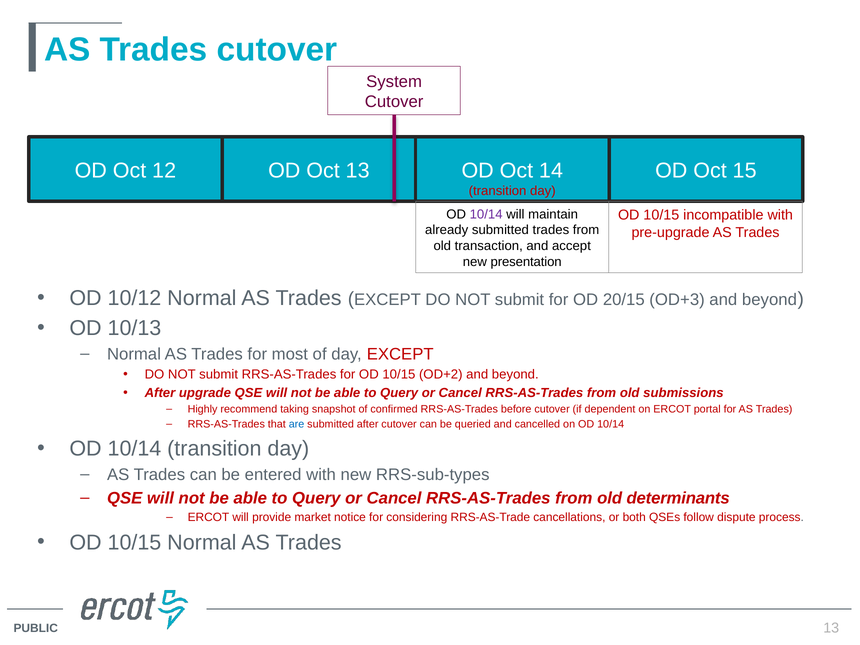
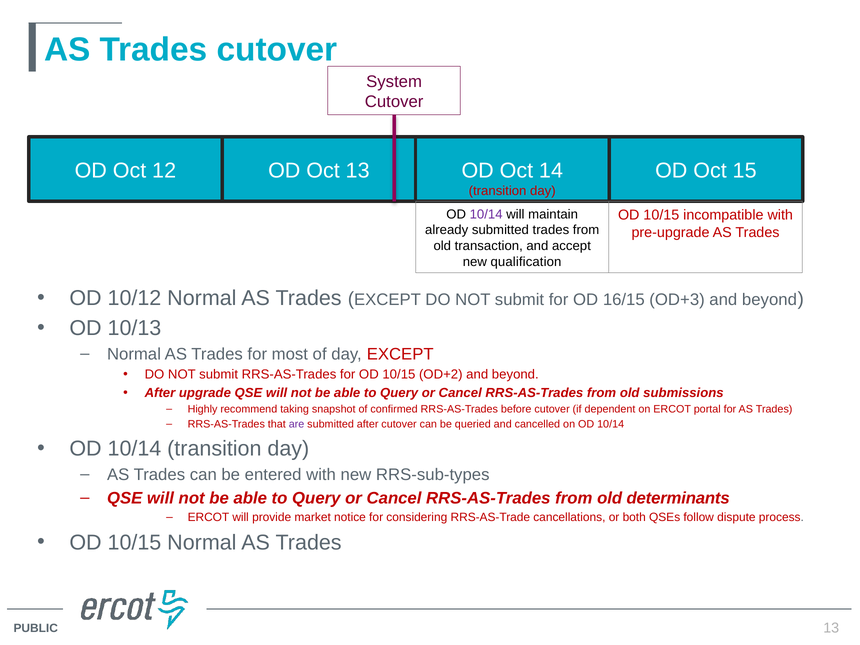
presentation: presentation -> qualification
20/15: 20/15 -> 16/15
are colour: blue -> purple
